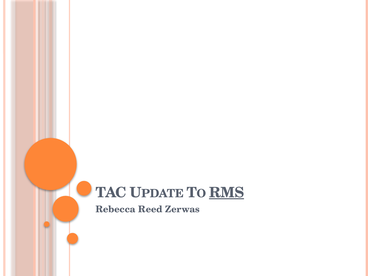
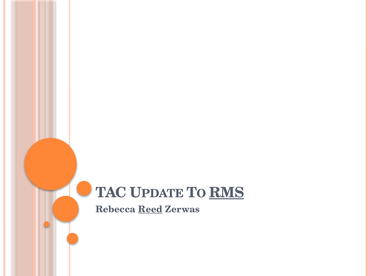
Reed underline: none -> present
